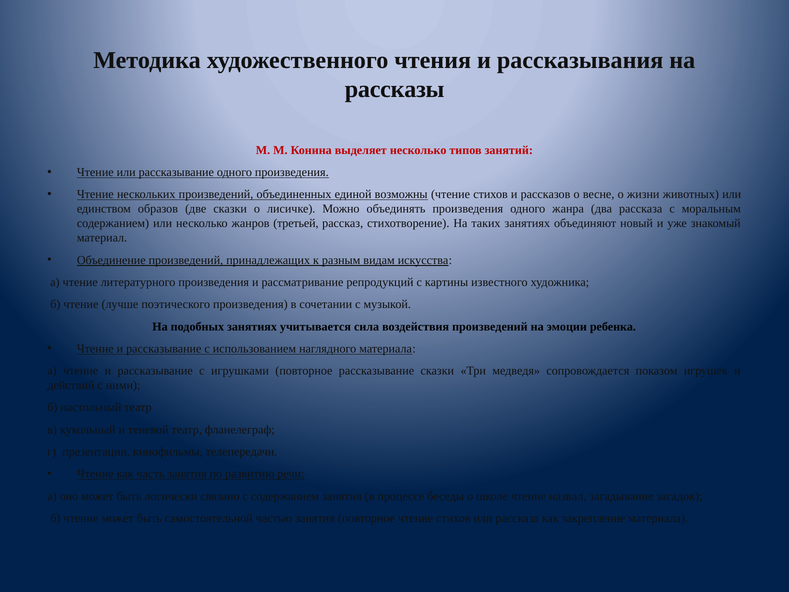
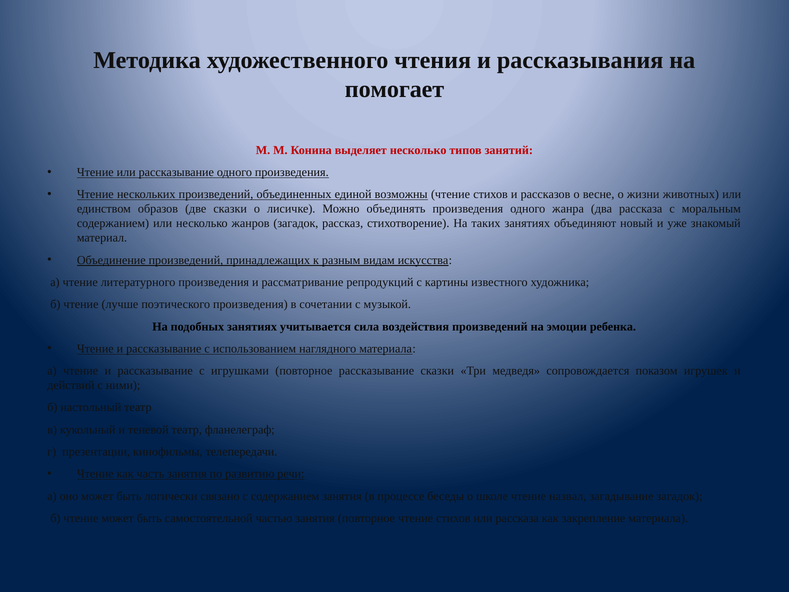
рассказы: рассказы -> помогает
жанров третьей: третьей -> загадок
